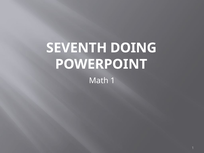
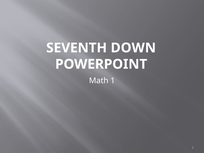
DOING: DOING -> DOWN
